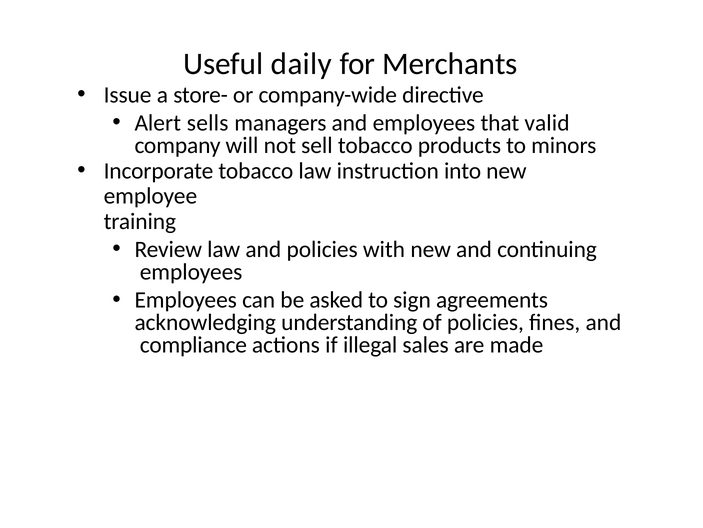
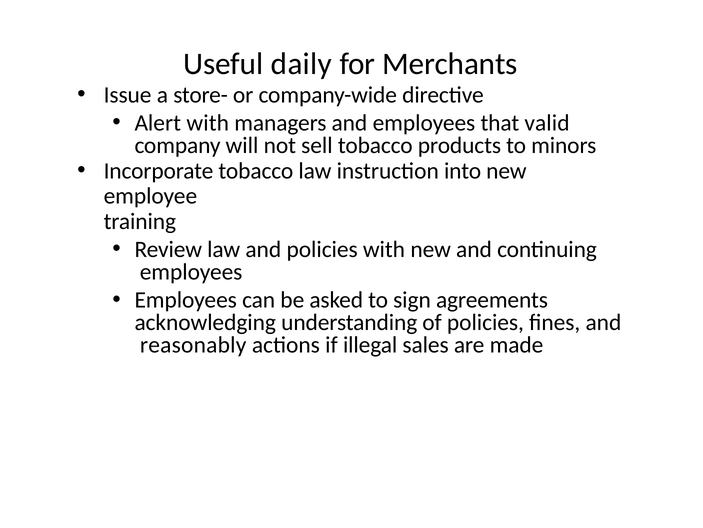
Alert sells: sells -> with
compliance: compliance -> reasonably
